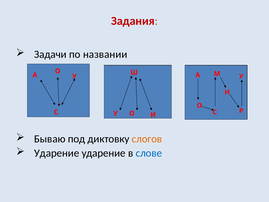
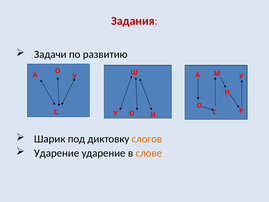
названии: названии -> развитию
Бываю: Бываю -> Шарик
слове colour: blue -> orange
